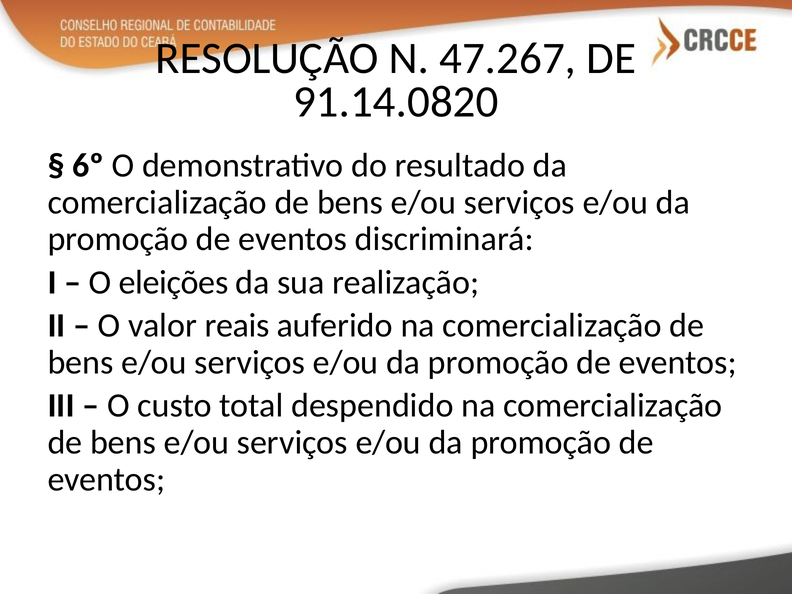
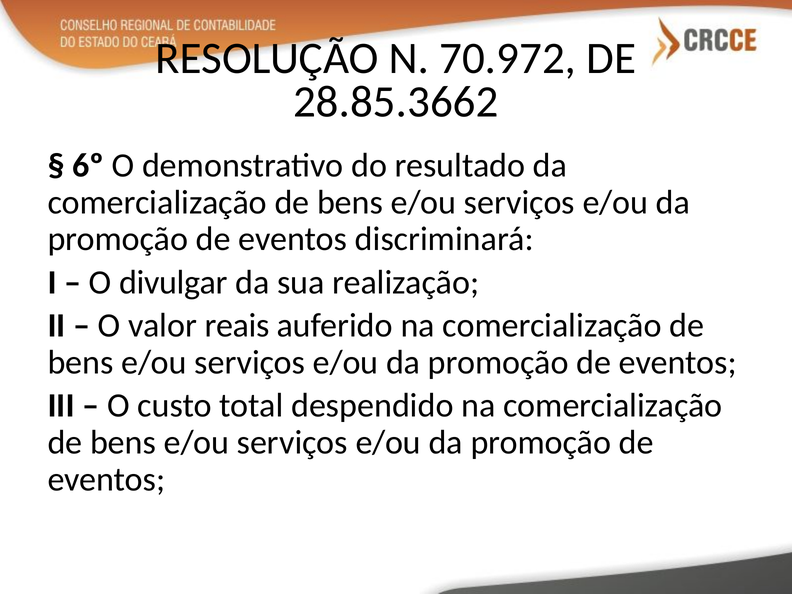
47.267: 47.267 -> 70.972
91.14.0820: 91.14.0820 -> 28.85.3662
eleições: eleições -> divulgar
